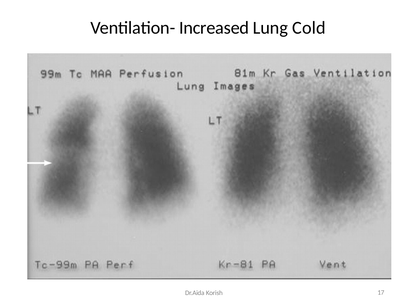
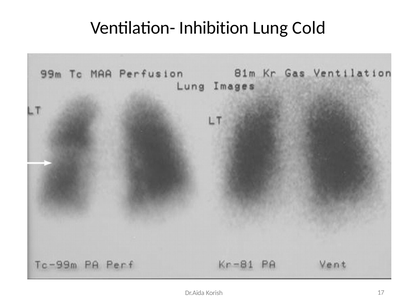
Increased: Increased -> Inhibition
